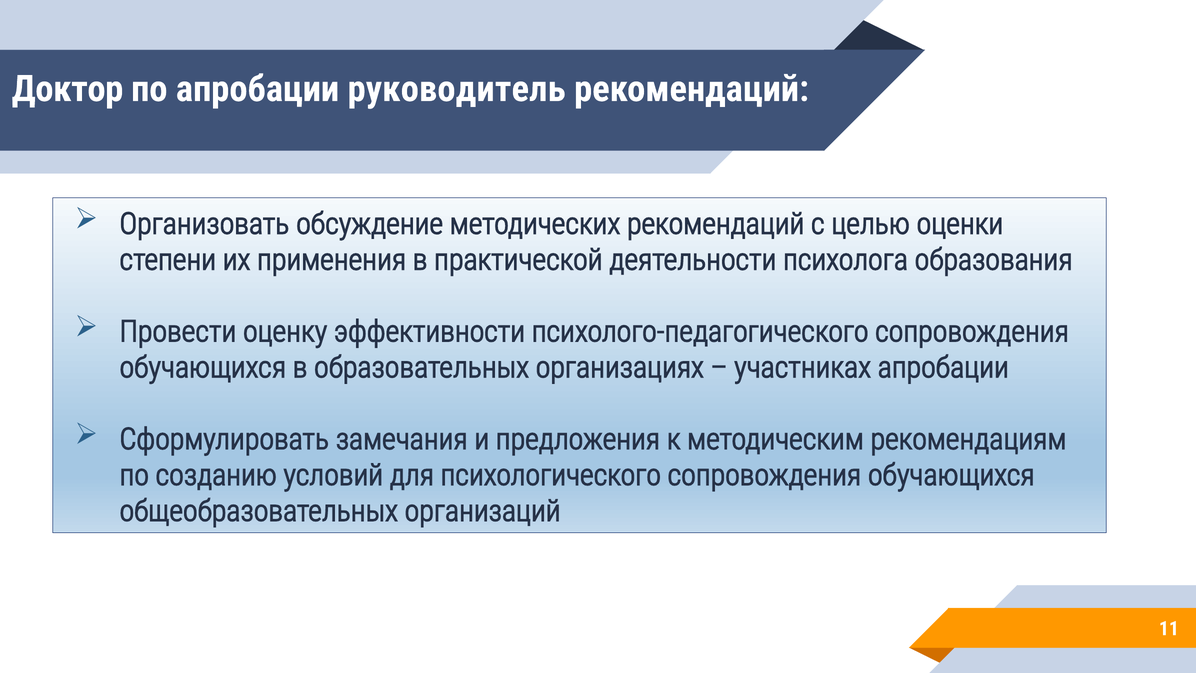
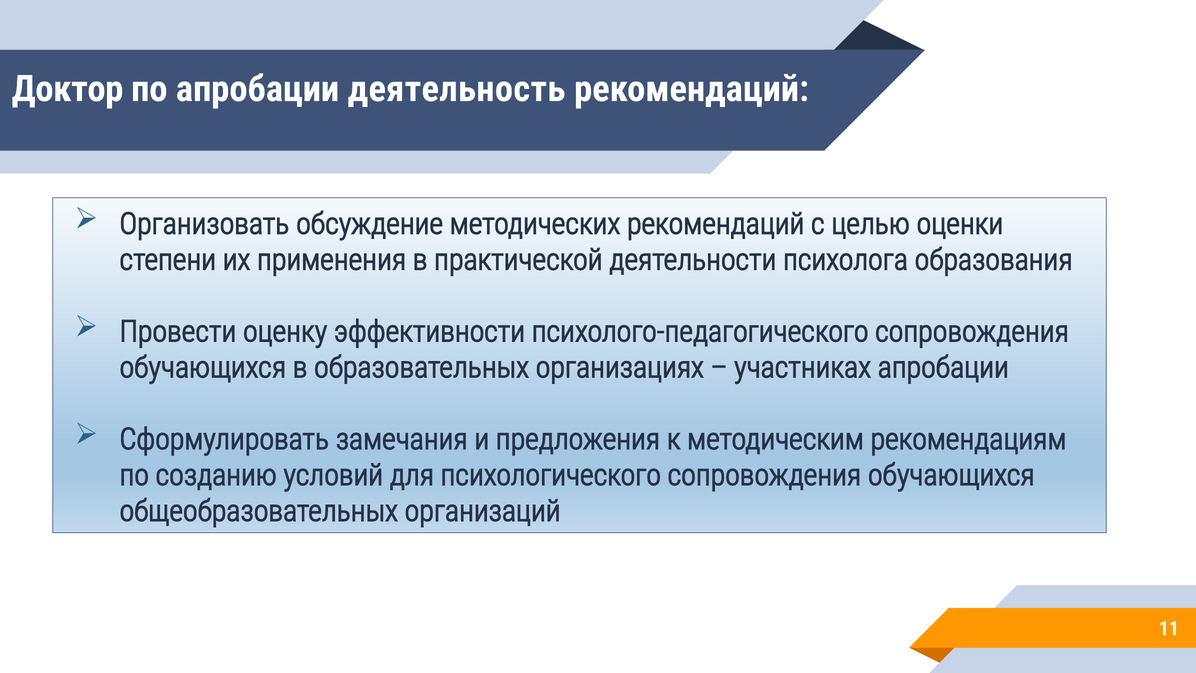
руководитель: руководитель -> деятельность
